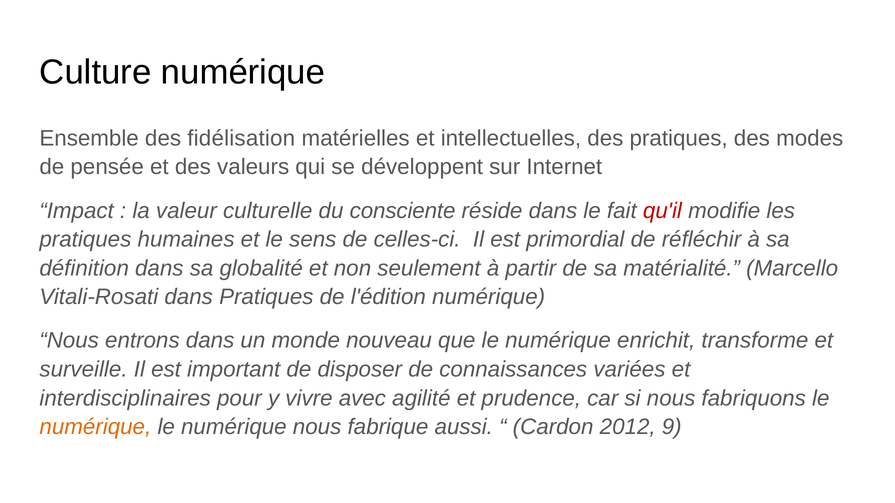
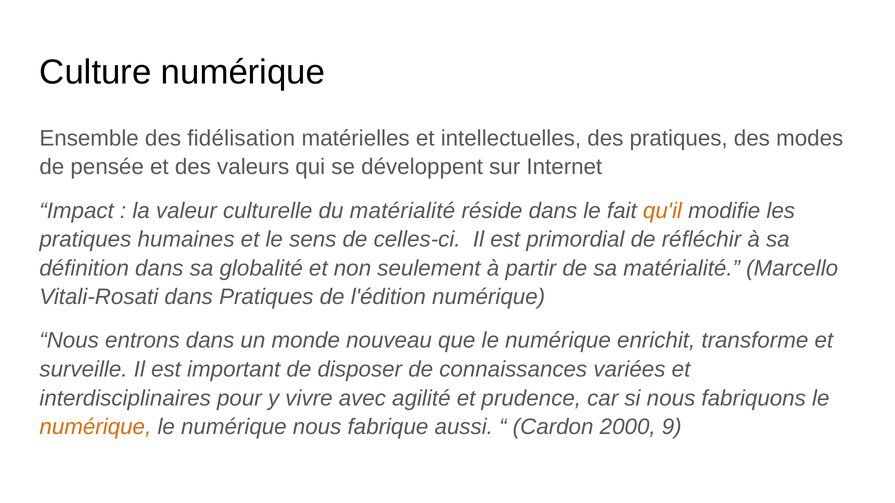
du consciente: consciente -> matérialité
qu'il colour: red -> orange
2012: 2012 -> 2000
